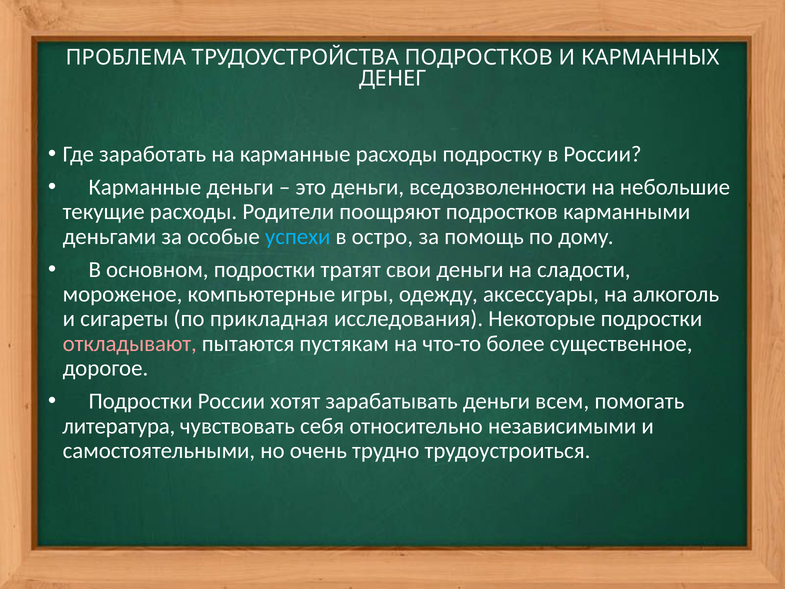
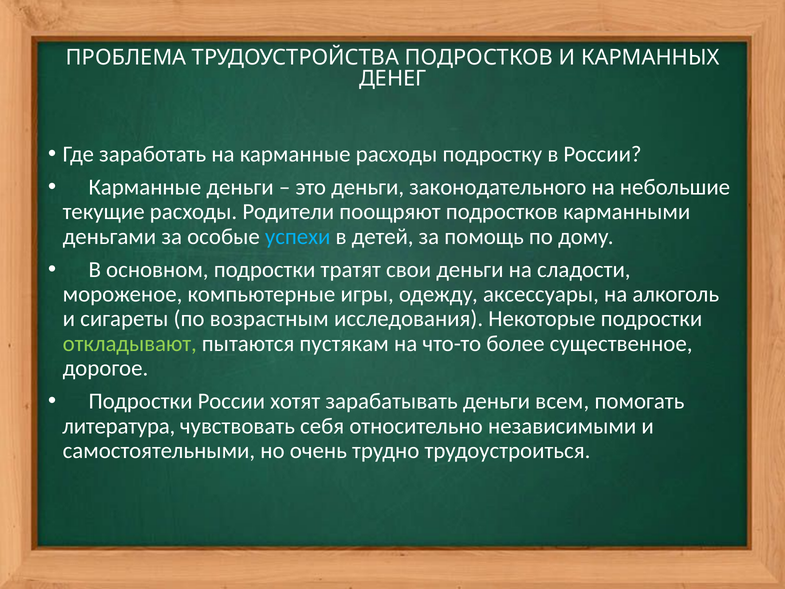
вседозволенности: вседозволенности -> законодательного
остро: остро -> детей
прикладная: прикладная -> возрастным
откладывают colour: pink -> light green
